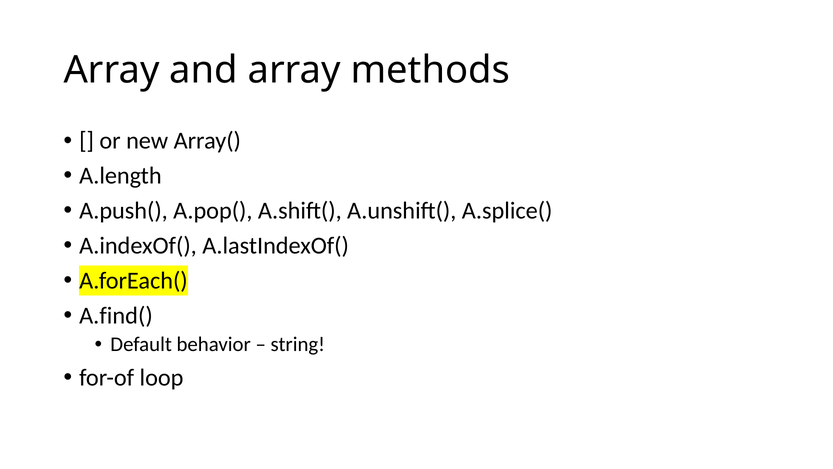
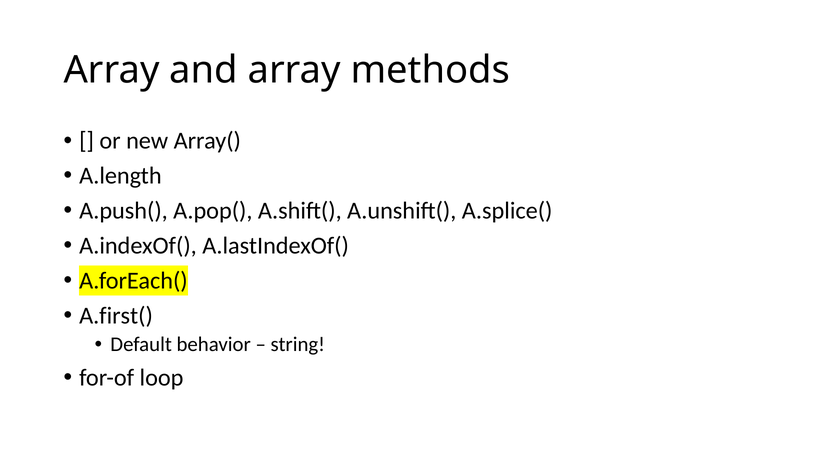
A.find(: A.find( -> A.first(
